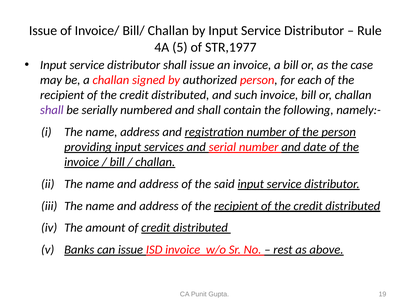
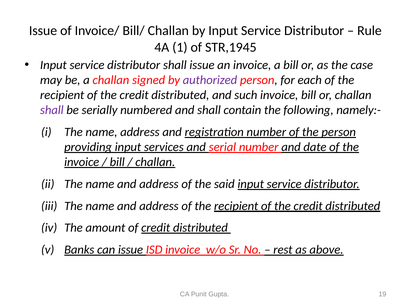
5: 5 -> 1
STR,1977: STR,1977 -> STR,1945
authorized colour: black -> purple
